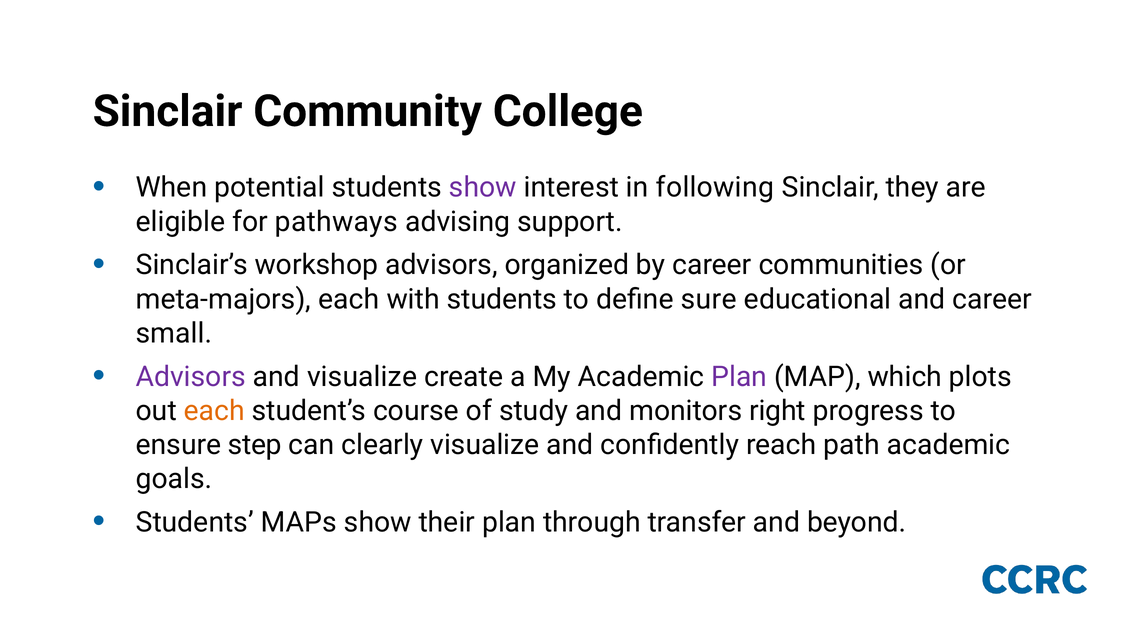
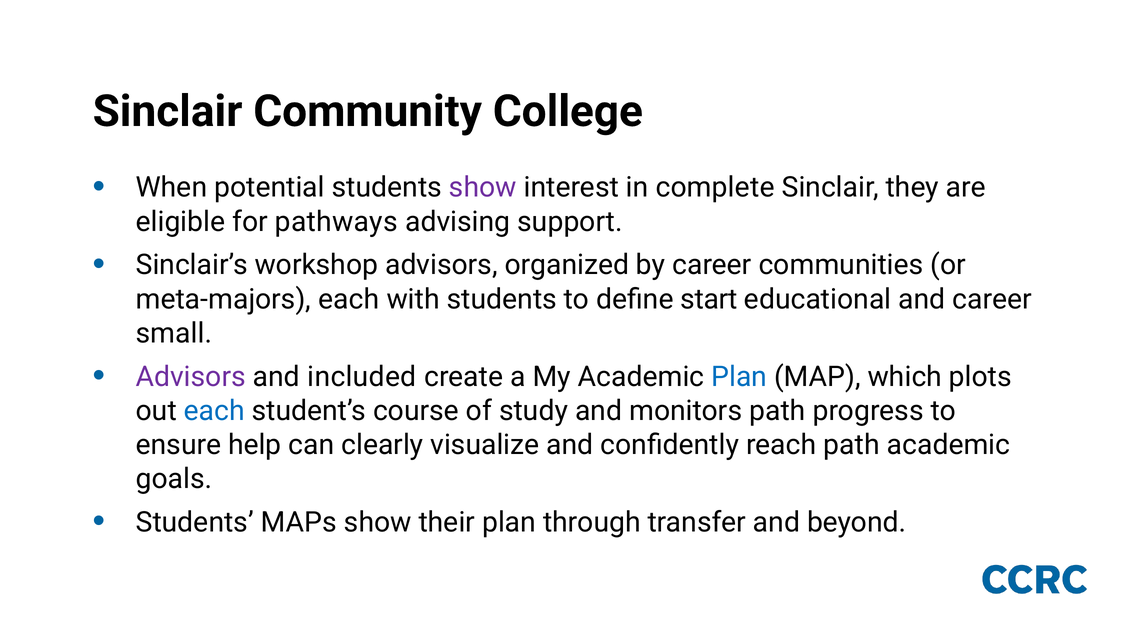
following: following -> complete
sure: sure -> start
and visualize: visualize -> included
Plan at (739, 377) colour: purple -> blue
each at (214, 411) colour: orange -> blue
monitors right: right -> path
step: step -> help
